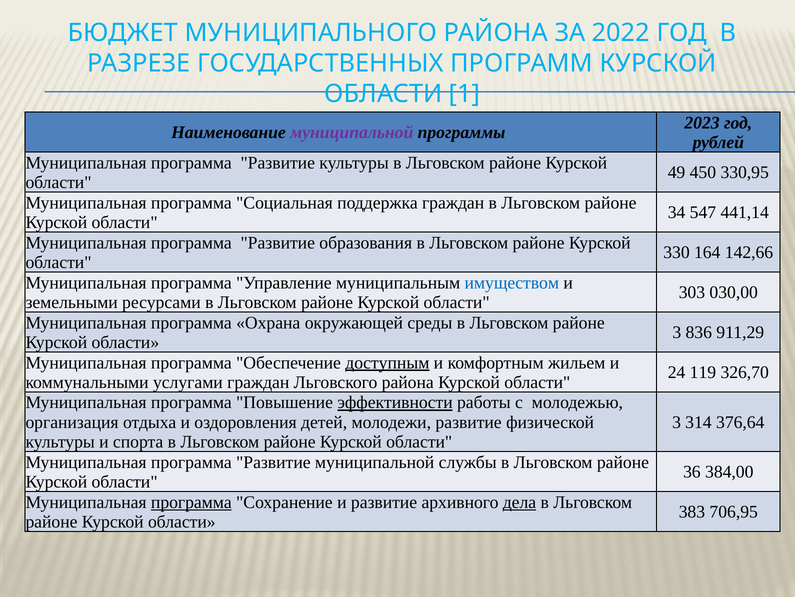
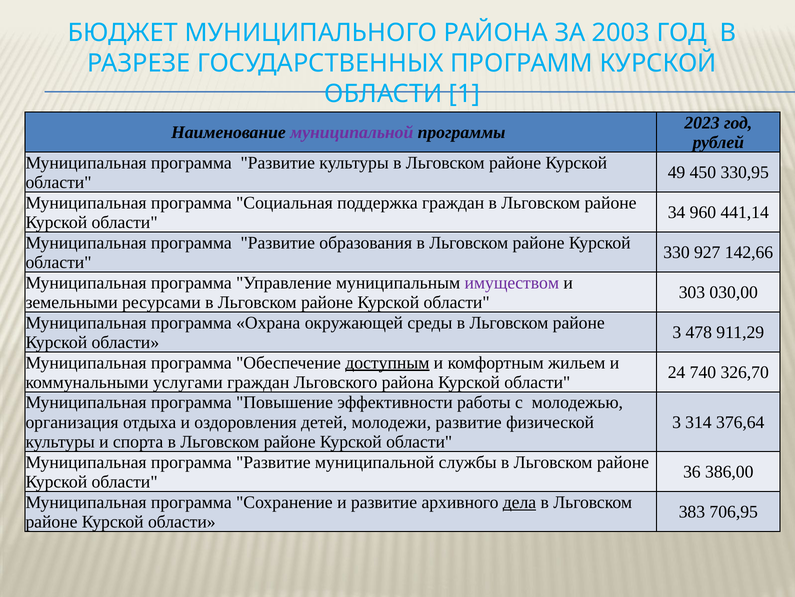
2022: 2022 -> 2003
547: 547 -> 960
164: 164 -> 927
имуществом colour: blue -> purple
836: 836 -> 478
119: 119 -> 740
эффективности underline: present -> none
384,00: 384,00 -> 386,00
программа at (191, 502) underline: present -> none
